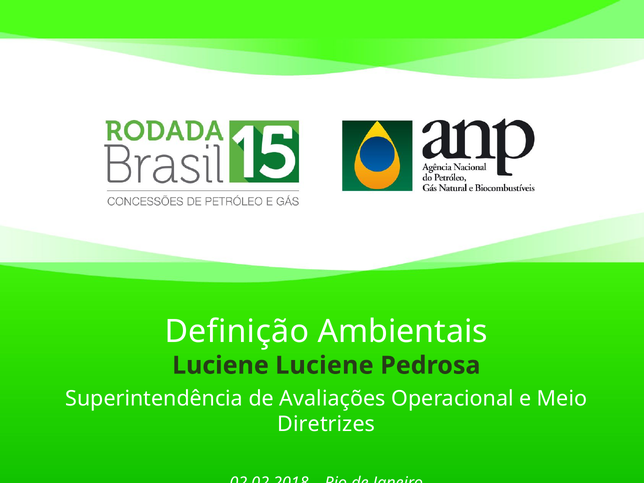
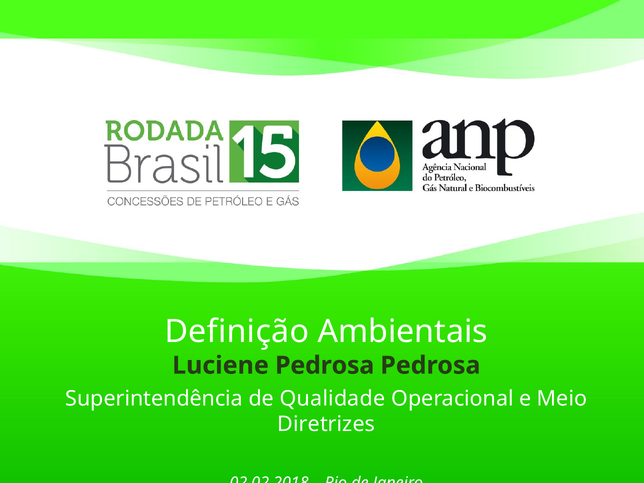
Luciene Luciene: Luciene -> Pedrosa
Avaliações: Avaliações -> Qualidade
